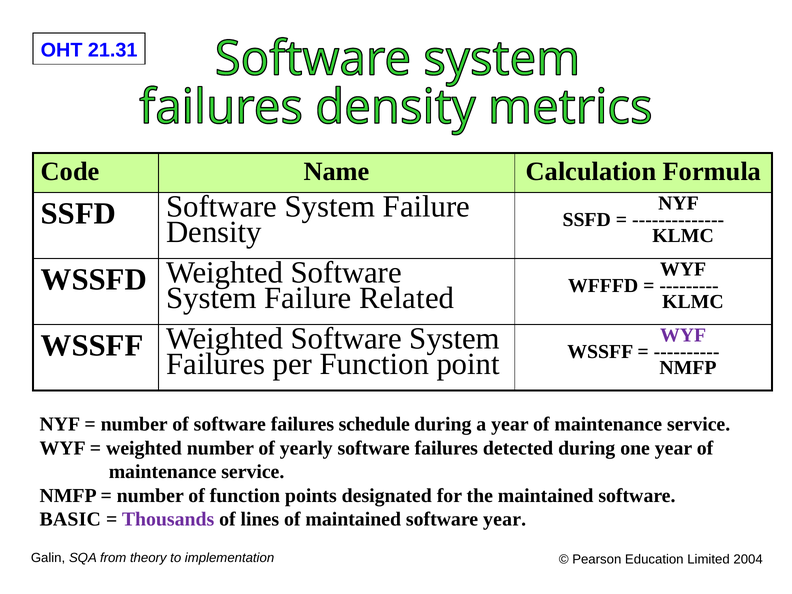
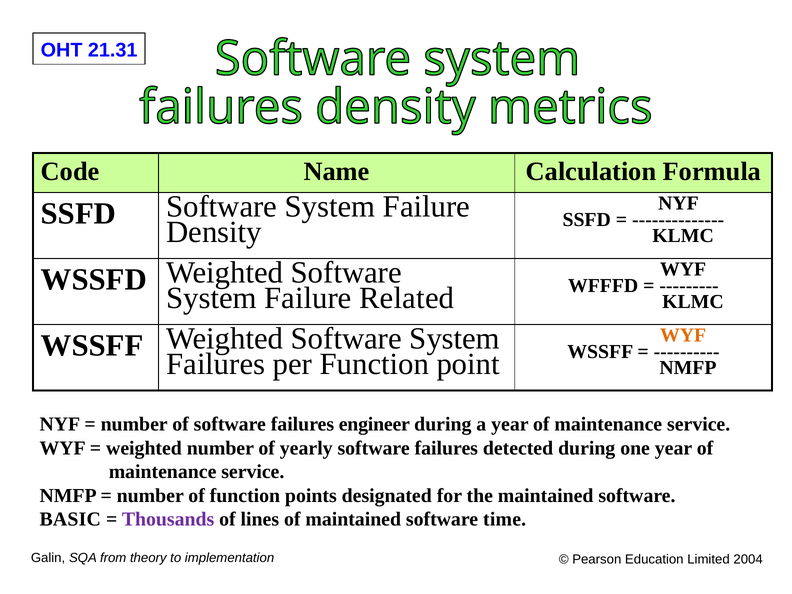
WYF at (683, 335) colour: purple -> orange
schedule: schedule -> engineer
software year: year -> time
